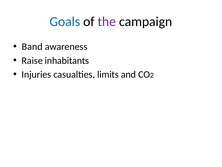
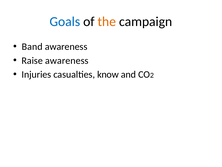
the colour: purple -> orange
Raise inhabitants: inhabitants -> awareness
limits: limits -> know
